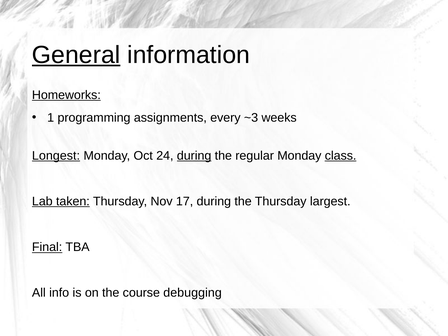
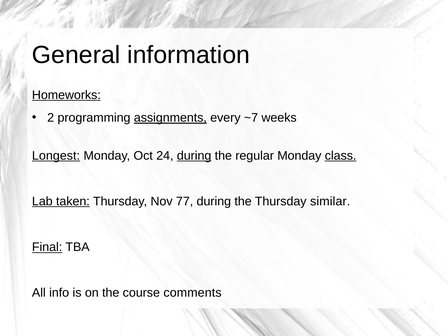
General underline: present -> none
1: 1 -> 2
assignments underline: none -> present
~3: ~3 -> ~7
17: 17 -> 77
largest: largest -> similar
debugging: debugging -> comments
